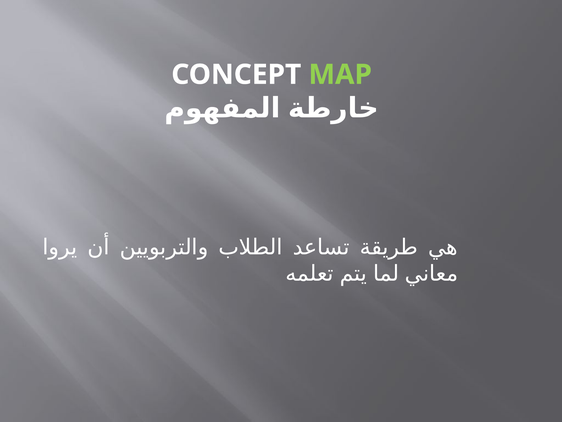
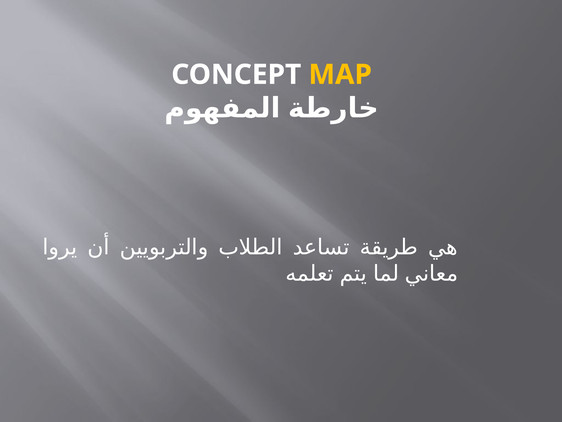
MAP colour: light green -> yellow
